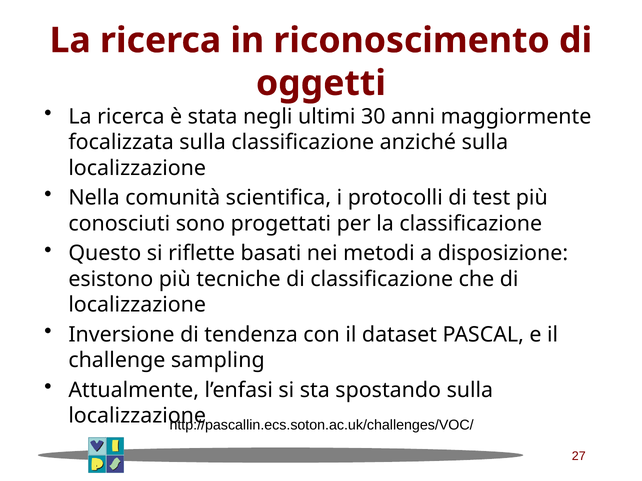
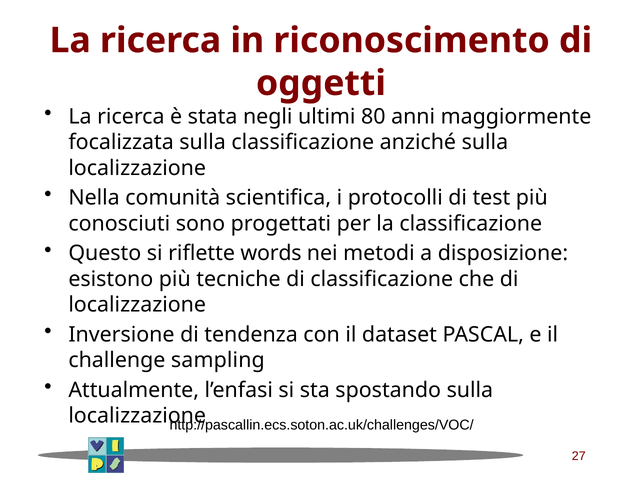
30: 30 -> 80
basati: basati -> words
